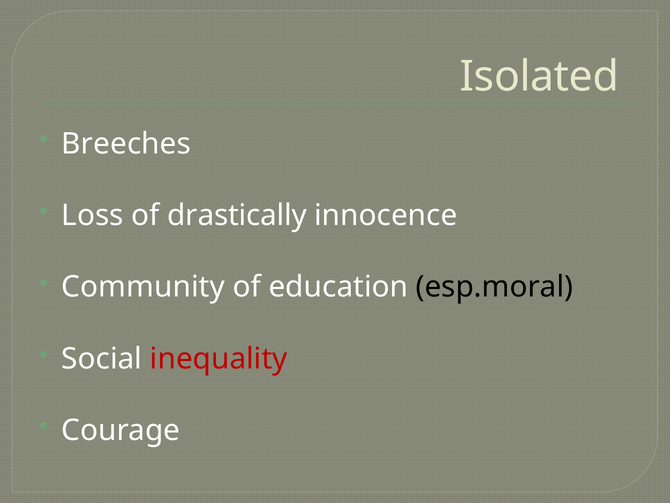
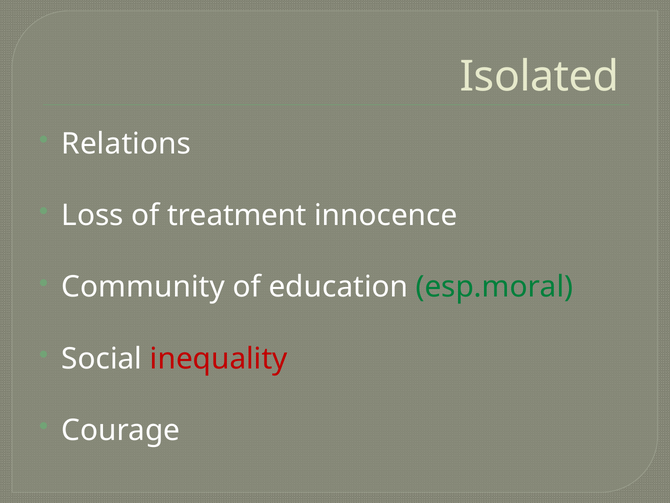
Breeches: Breeches -> Relations
drastically: drastically -> treatment
esp.moral colour: black -> green
